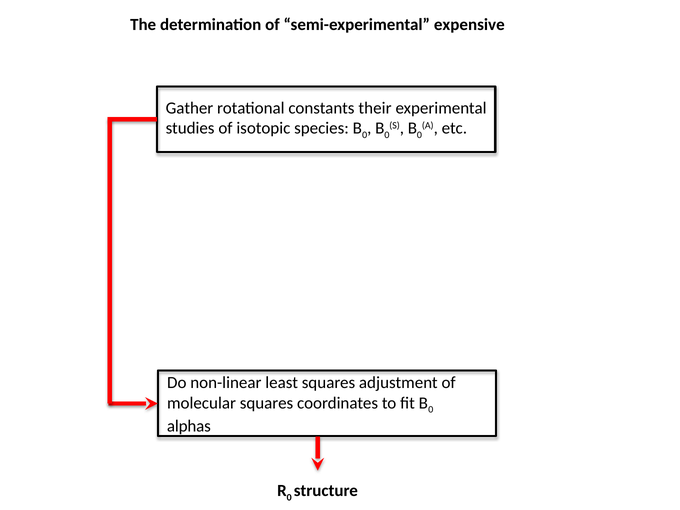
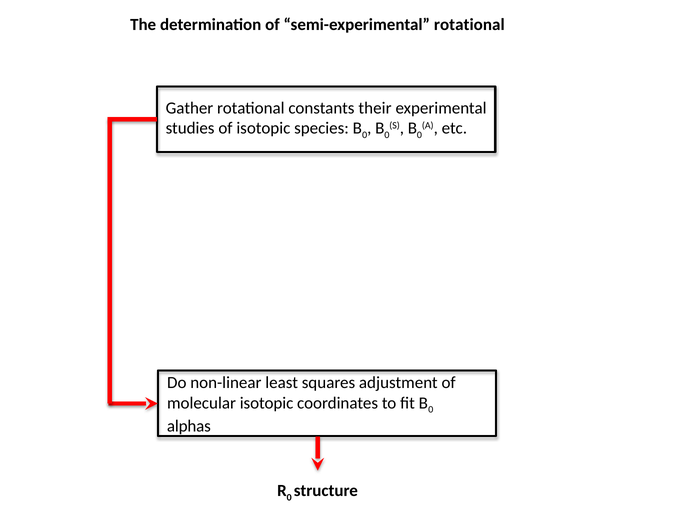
semi-experimental expensive: expensive -> rotational
molecular squares: squares -> isotopic
